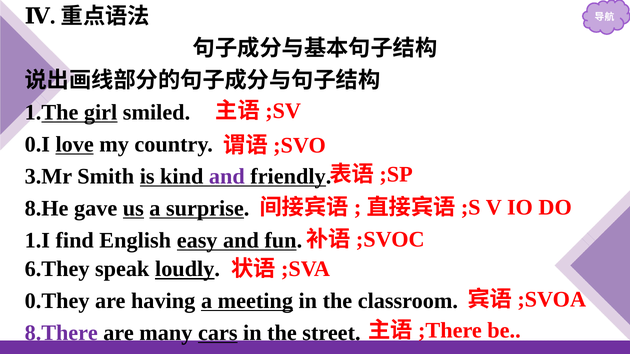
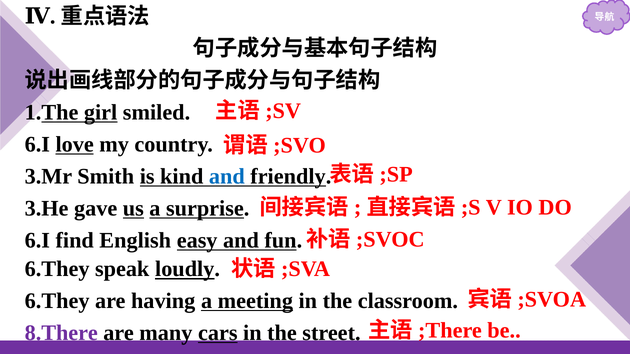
0.I at (37, 144): 0.I -> 6.I
and at (227, 176) colour: purple -> blue
8.He: 8.He -> 3.He
1.I at (37, 240): 1.I -> 6.I
0.They at (57, 301): 0.They -> 6.They
